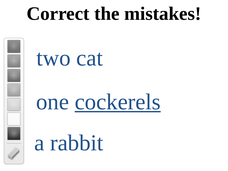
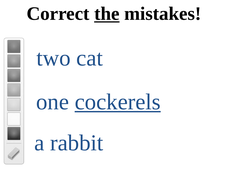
the underline: none -> present
